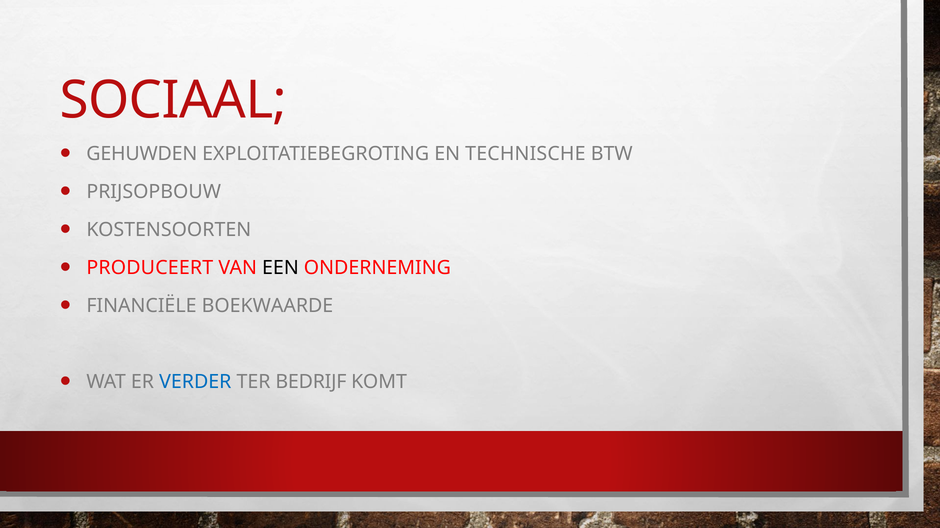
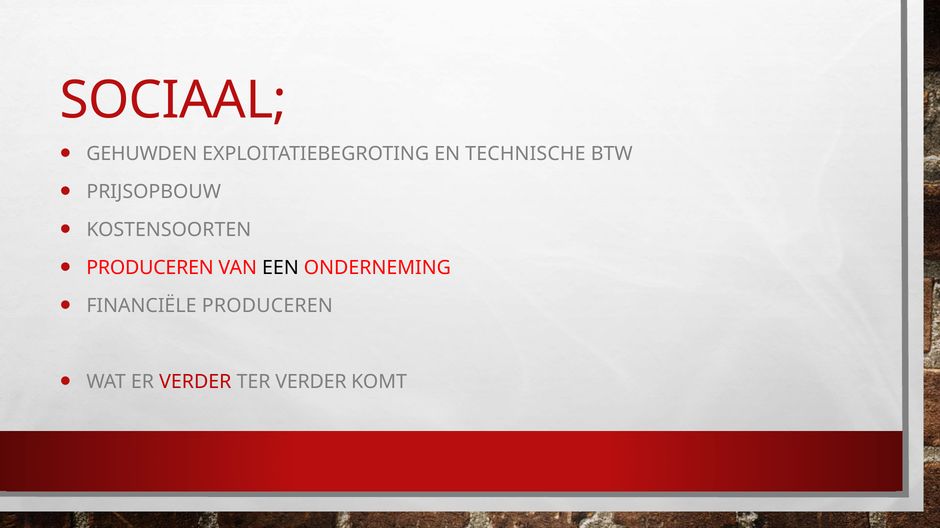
PRODUCEERT at (150, 268): PRODUCEERT -> PRODUCEREN
FINANCIËLE BOEKWAARDE: BOEKWAARDE -> PRODUCEREN
VERDER at (195, 382) colour: blue -> red
TER BEDRIJF: BEDRIJF -> VERDER
